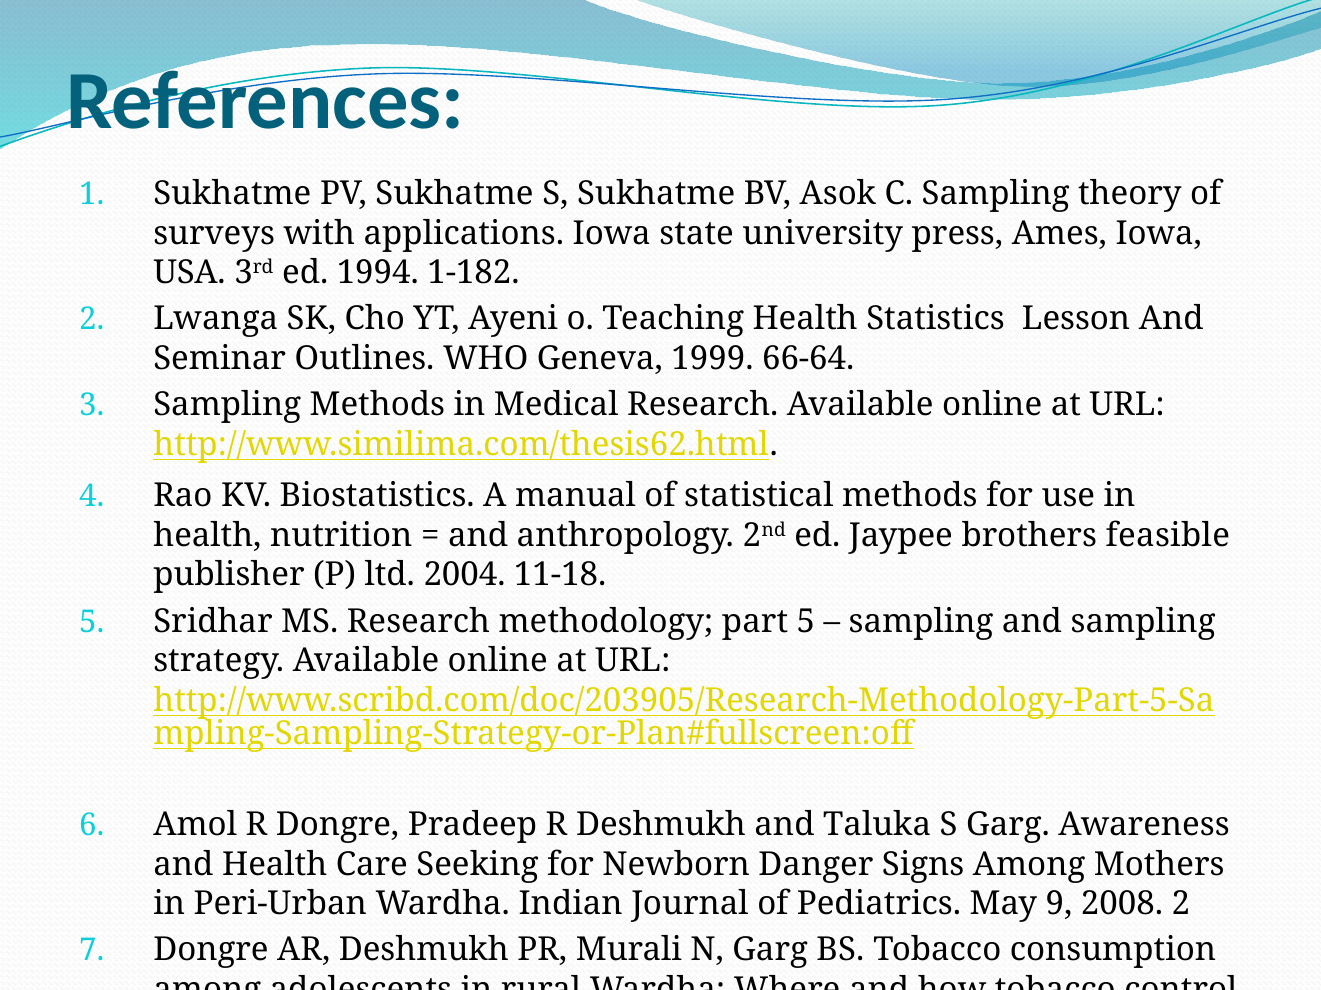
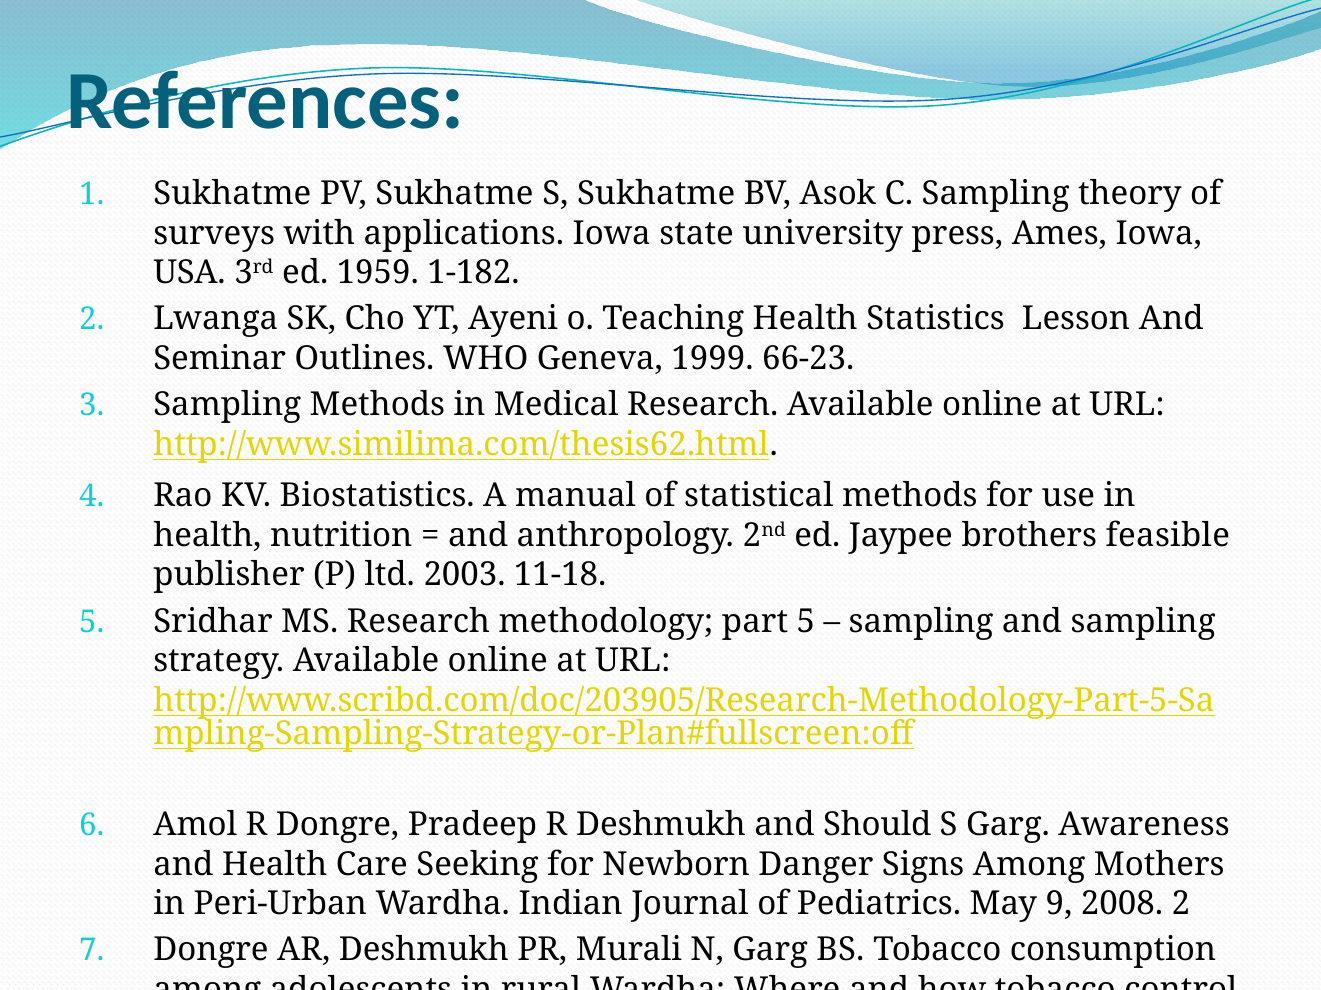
1994: 1994 -> 1959
66-64: 66-64 -> 66-23
2004: 2004 -> 2003
and Taluka: Taluka -> Should
